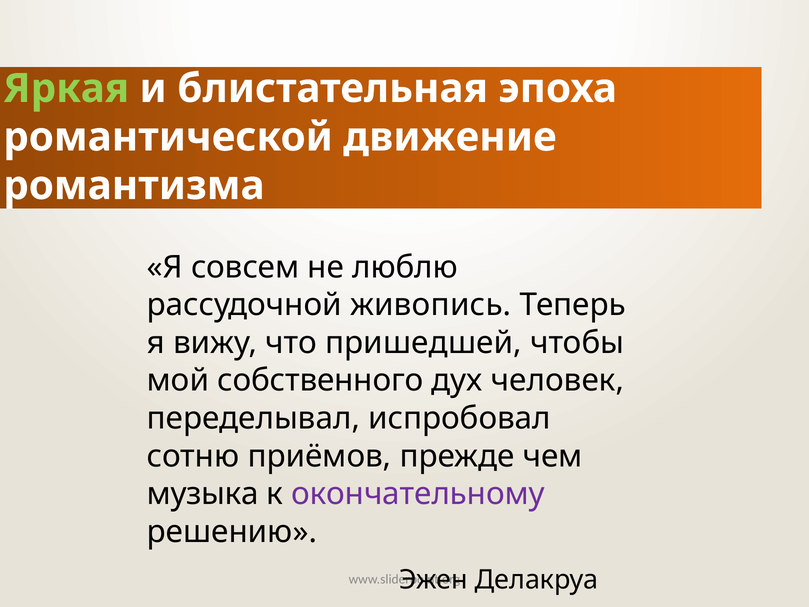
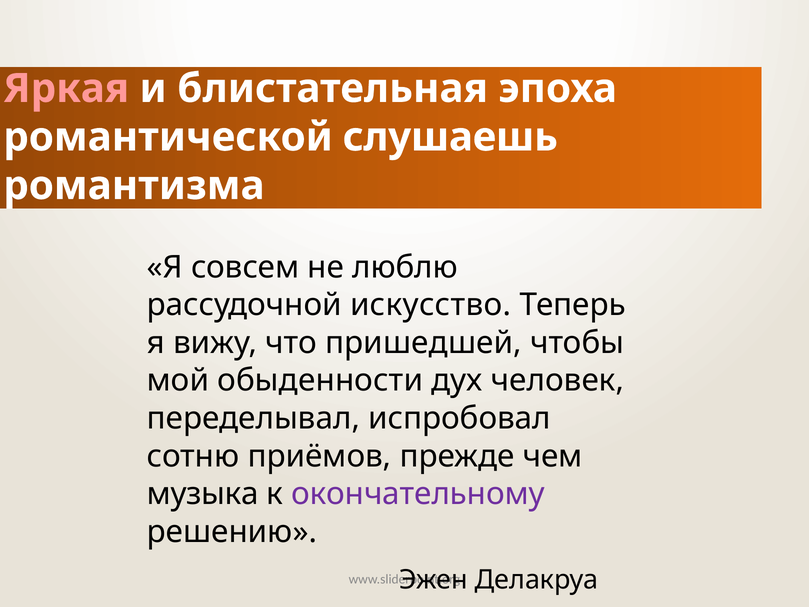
Яркая colour: light green -> pink
движение: движение -> слушаешь
живопись: живопись -> искусство
собственного: собственного -> обыденности
